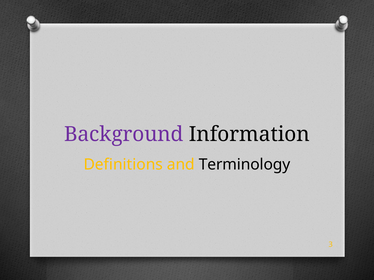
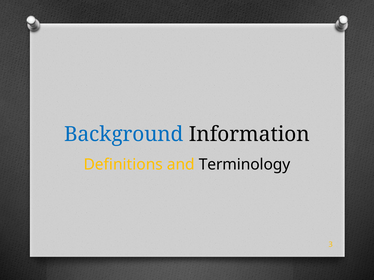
Background colour: purple -> blue
